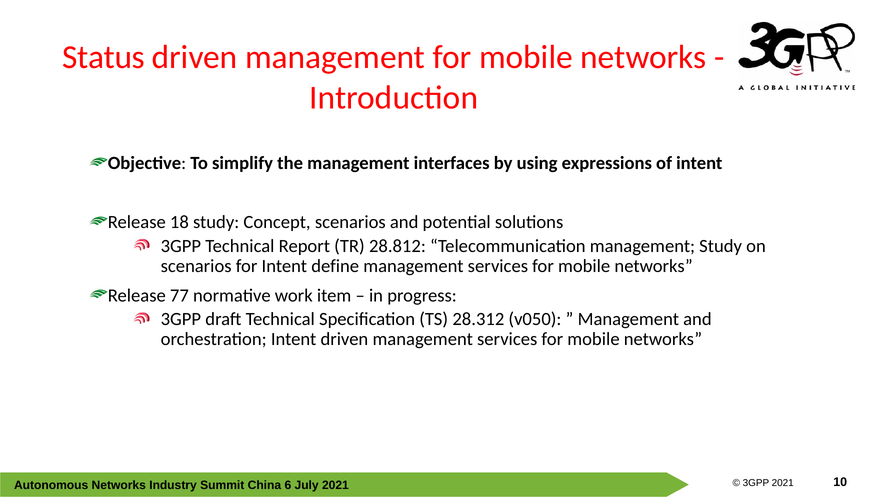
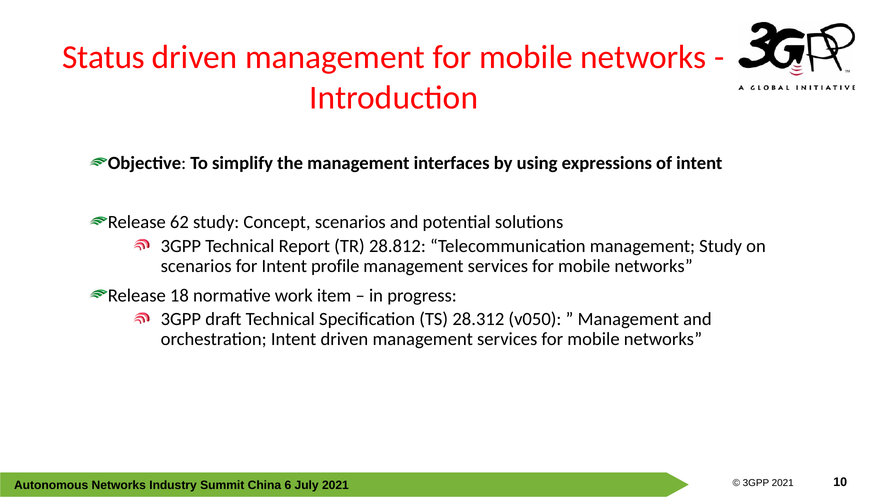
18: 18 -> 62
define: define -> profile
77: 77 -> 18
